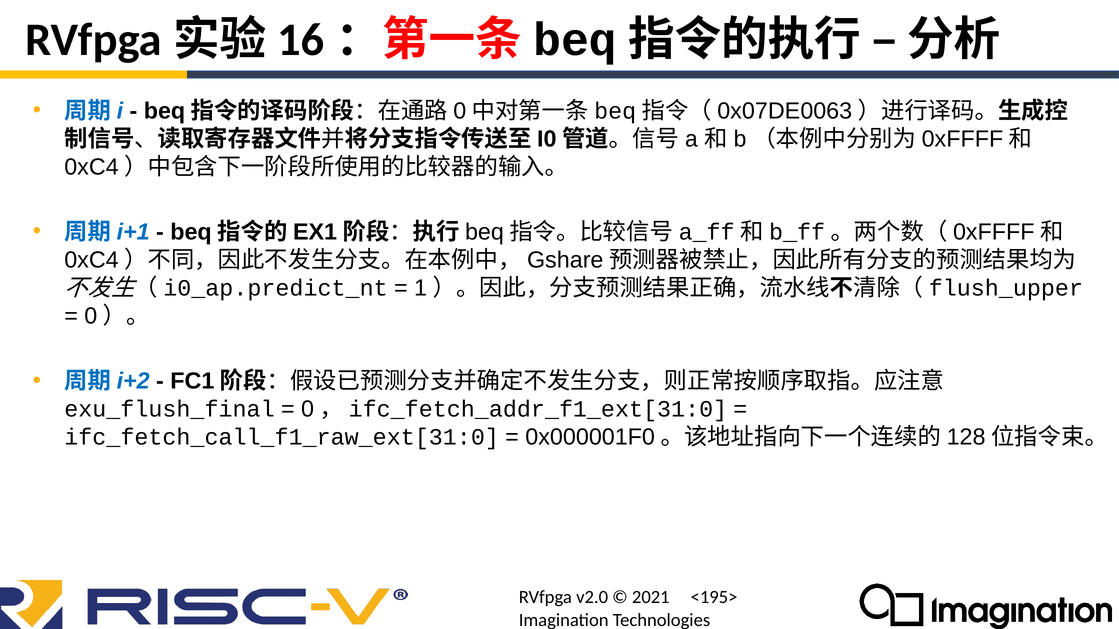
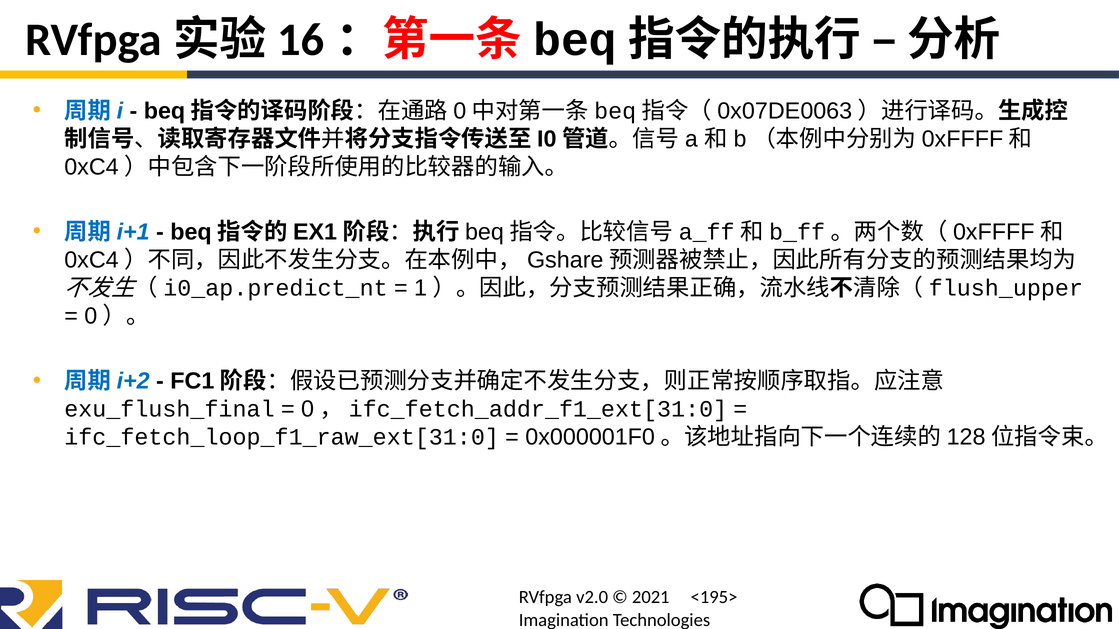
ifc_fetch_call_f1_raw_ext[31:0: ifc_fetch_call_f1_raw_ext[31:0 -> ifc_fetch_loop_f1_raw_ext[31:0
